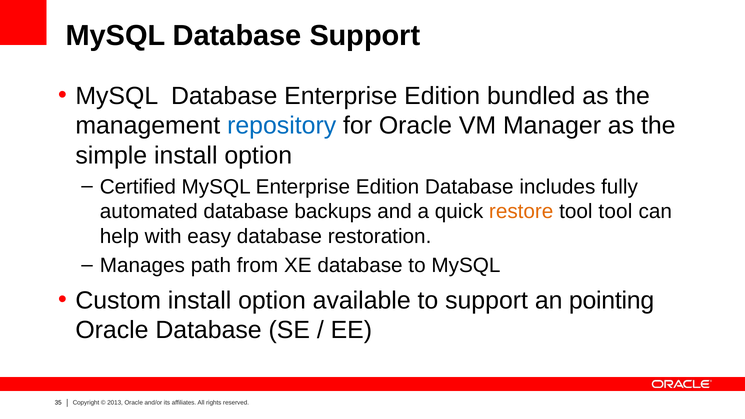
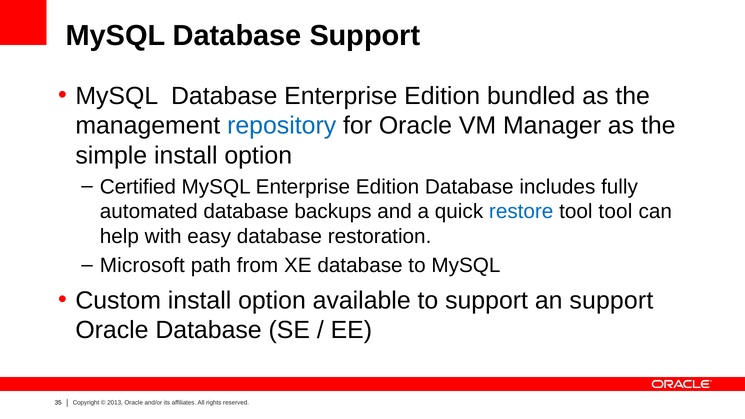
restore colour: orange -> blue
Manages: Manages -> Microsoft
an pointing: pointing -> support
